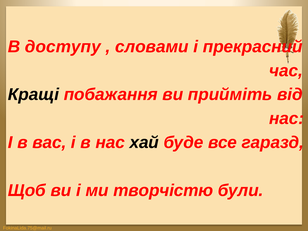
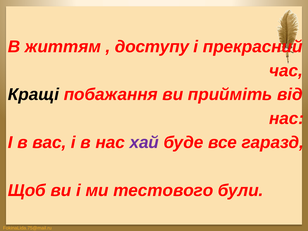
доступу: доступу -> життям
словами: словами -> доступу
хай colour: black -> purple
творчістю: творчістю -> тестового
